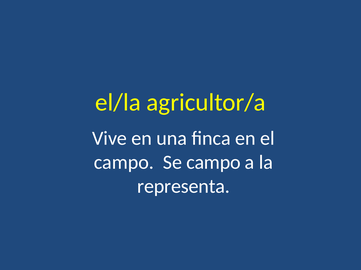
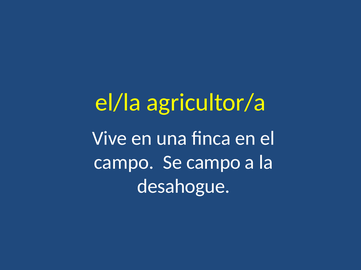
representa: representa -> desahogue
